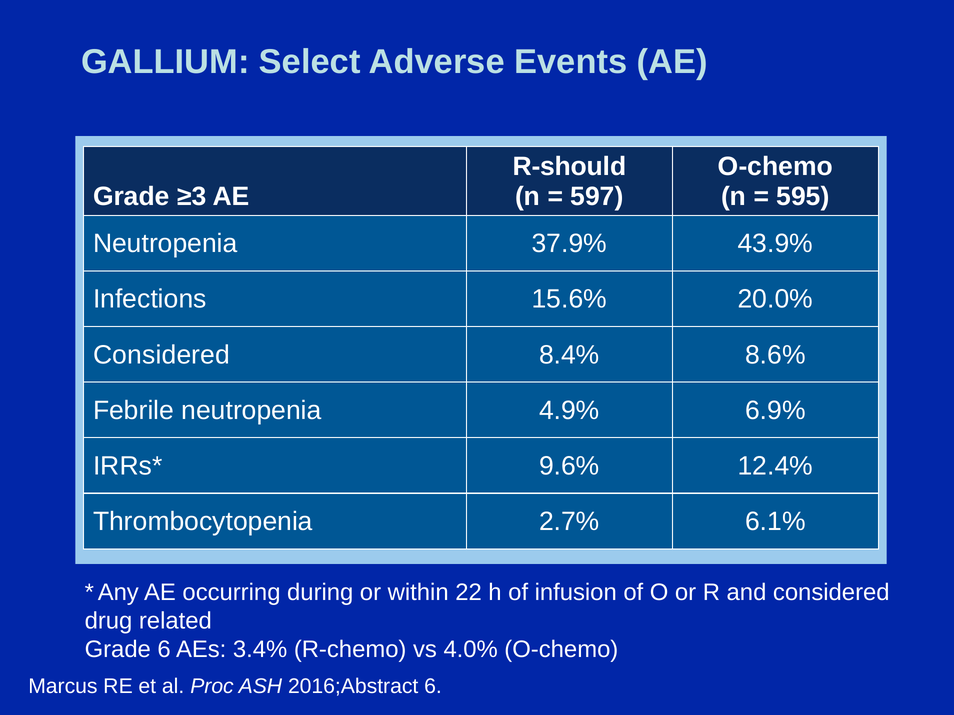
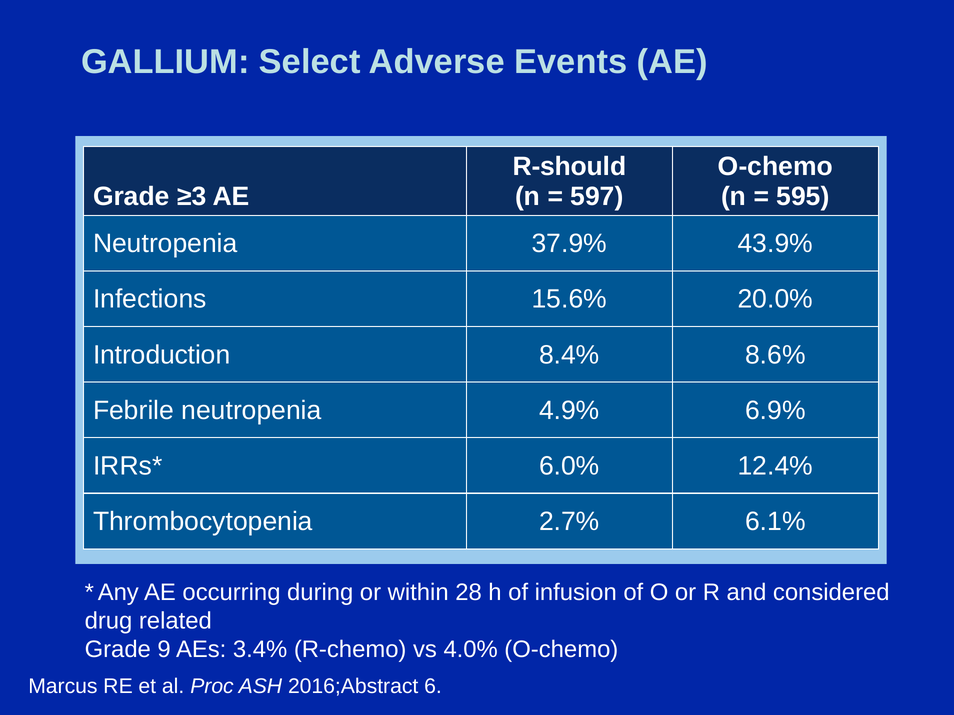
Considered at (162, 355): Considered -> Introduction
9.6%: 9.6% -> 6.0%
22: 22 -> 28
Grade 6: 6 -> 9
